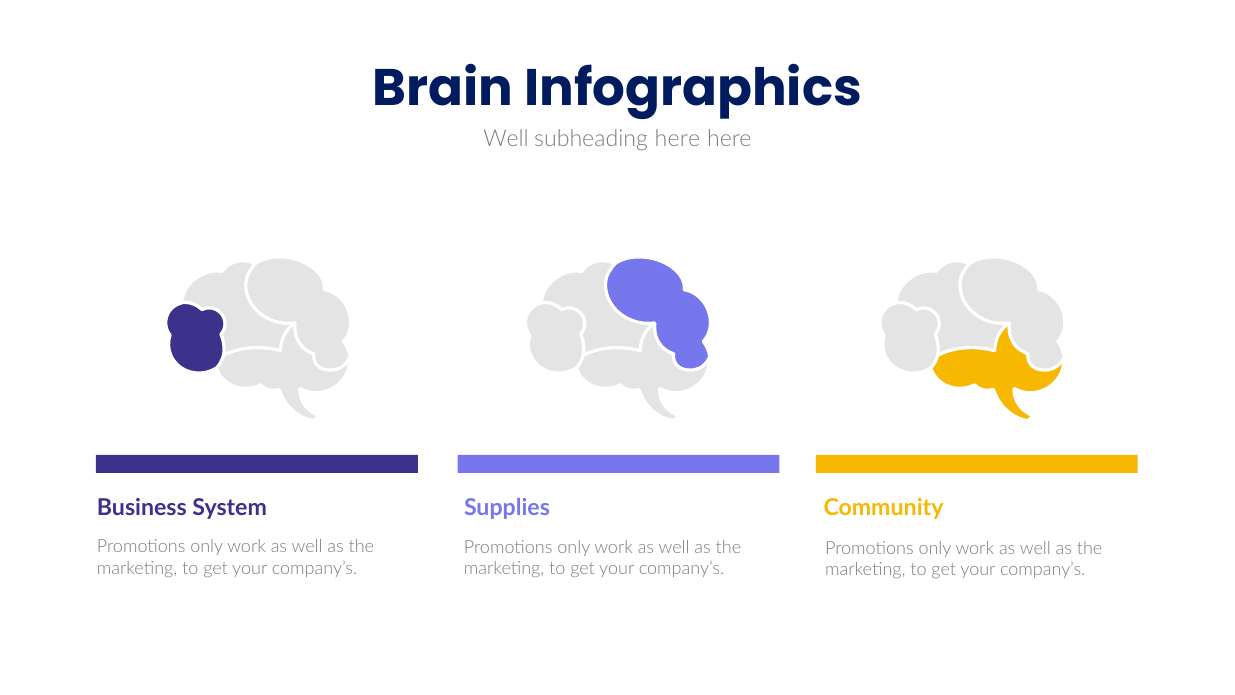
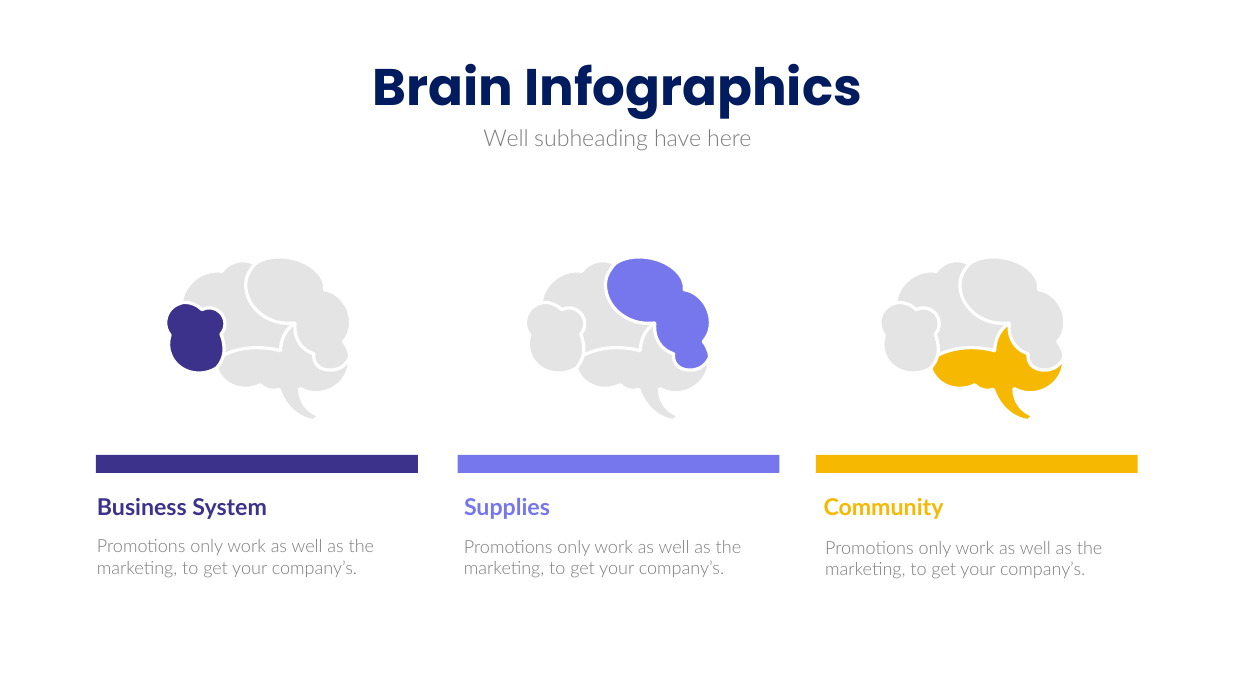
subheading here: here -> have
